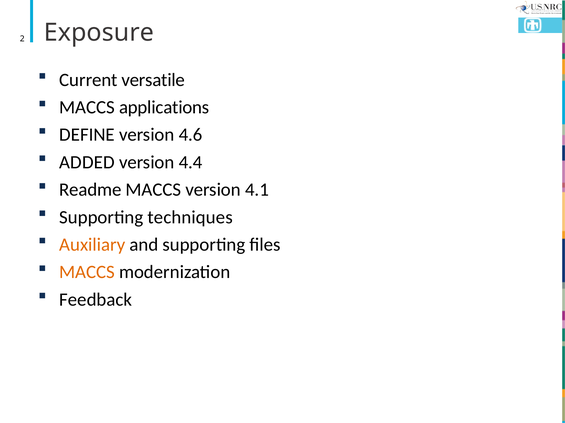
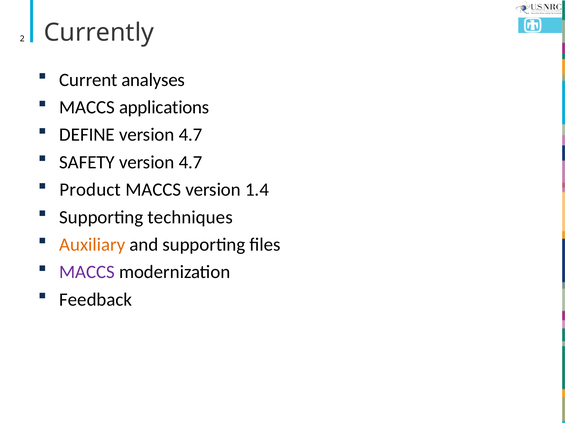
Exposure: Exposure -> Currently
versatile: versatile -> analyses
4.6 at (191, 135): 4.6 -> 4.7
ADDED: ADDED -> SAFETY
4.4 at (191, 163): 4.4 -> 4.7
Readme: Readme -> Product
4.1: 4.1 -> 1.4
MACCS at (87, 273) colour: orange -> purple
